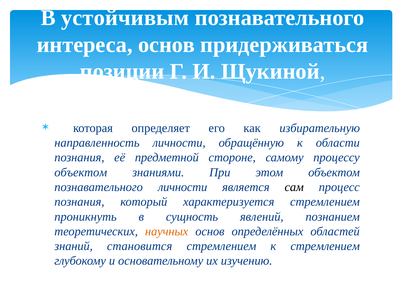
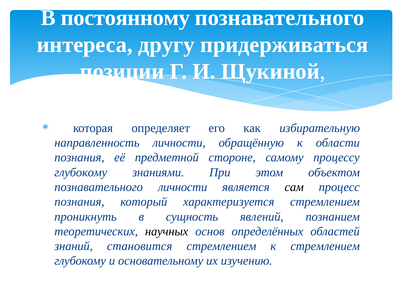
устойчивым: устойчивым -> постоянному
интереса основ: основ -> другу
объектом at (81, 172): объектом -> глубокому
научных colour: orange -> black
